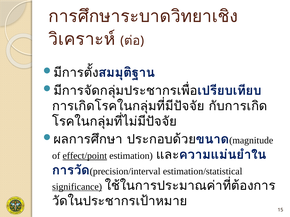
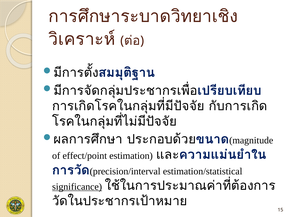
effect/point underline: present -> none
